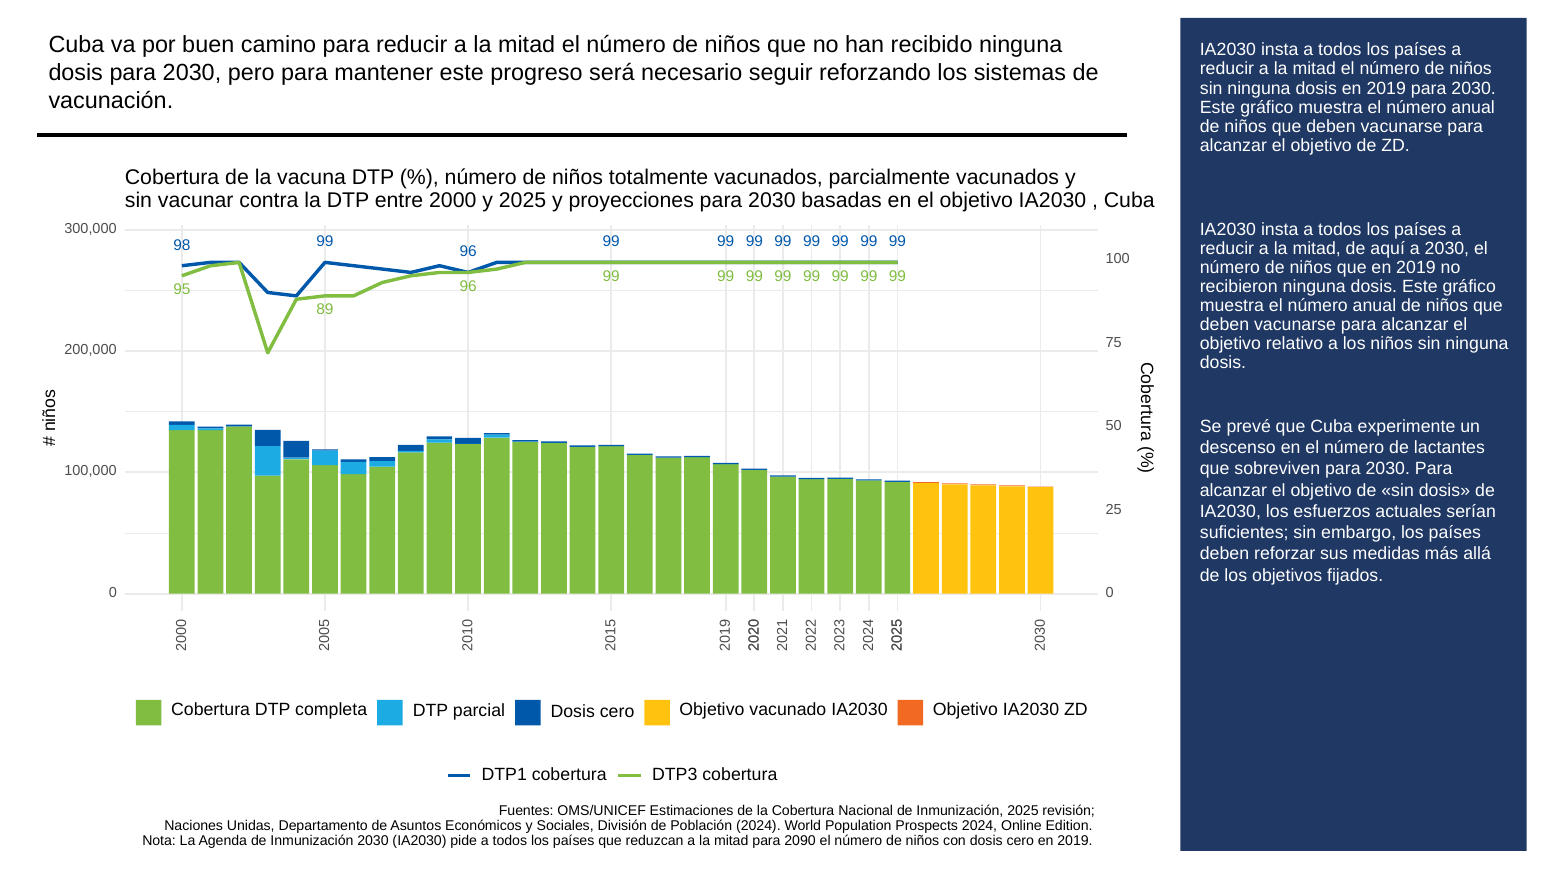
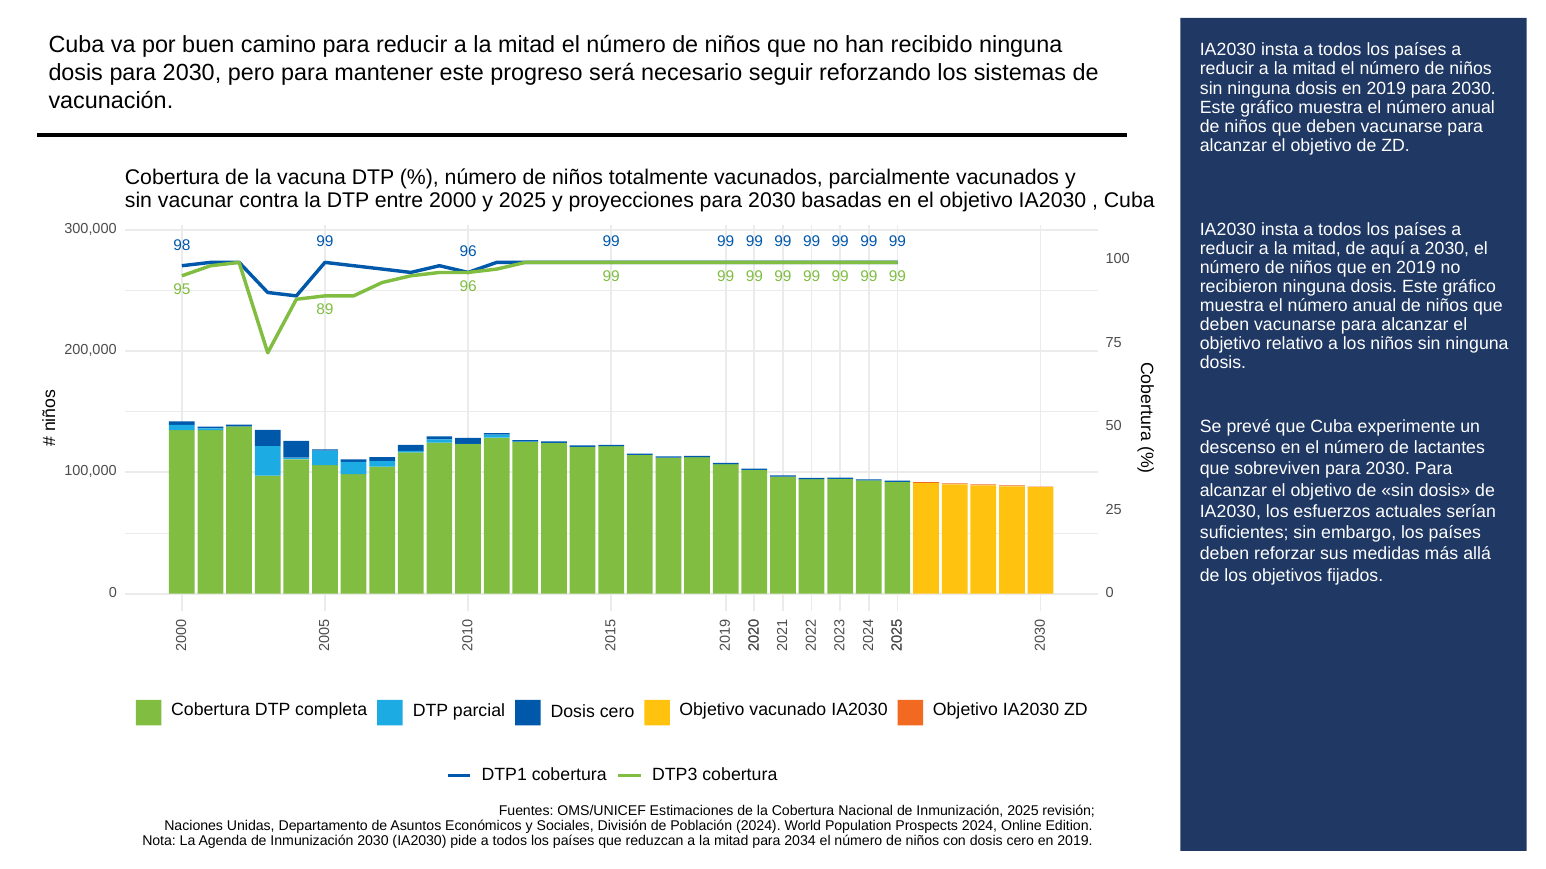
2090: 2090 -> 2034
